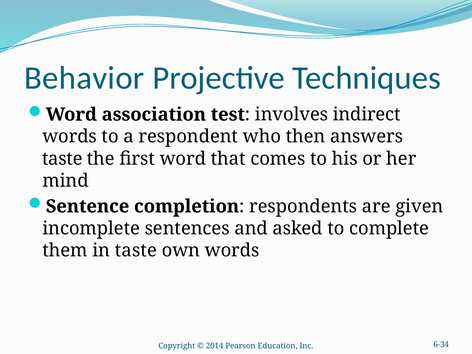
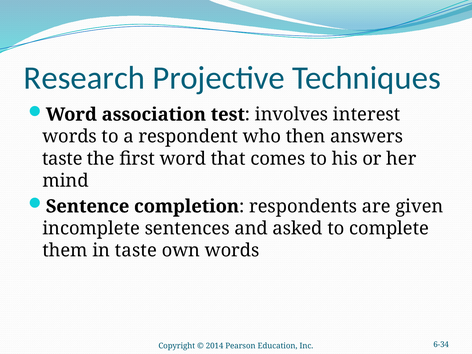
Behavior: Behavior -> Research
indirect: indirect -> interest
